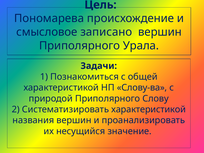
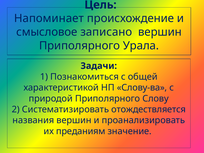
Пономарева: Пономарева -> Напоминает
Систематизировать характеристикой: характеристикой -> отождествляется
несущийся: несущийся -> преданиям
